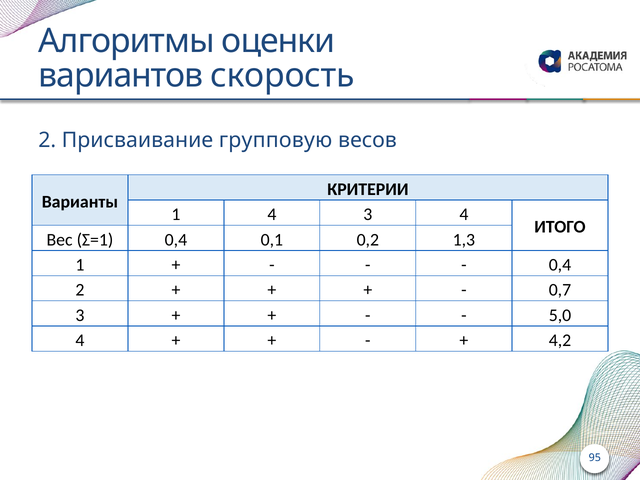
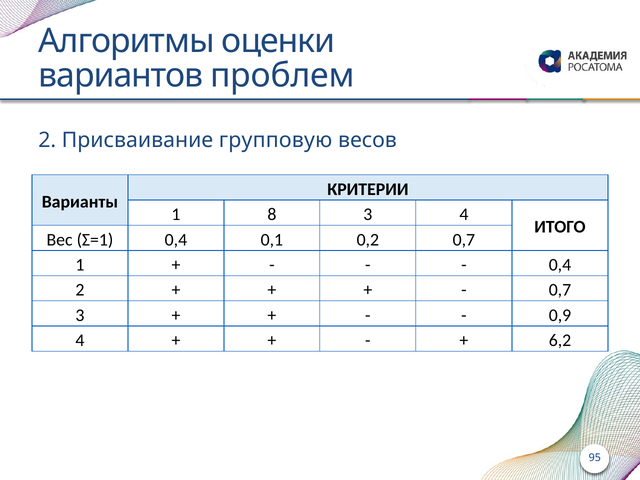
скорость: скорость -> проблем
1 4: 4 -> 8
0,2 1,3: 1,3 -> 0,7
5,0: 5,0 -> 0,9
4,2: 4,2 -> 6,2
